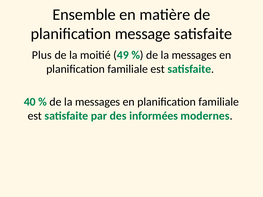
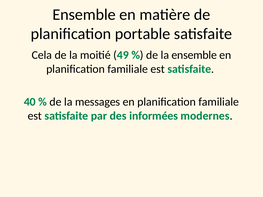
message: message -> portable
Plus: Plus -> Cela
messages at (194, 55): messages -> ensemble
